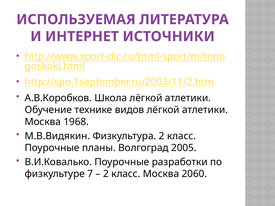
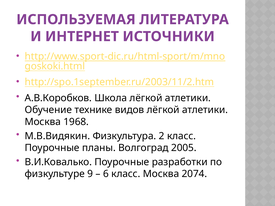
7: 7 -> 9
2 at (106, 174): 2 -> 6
2060: 2060 -> 2074
